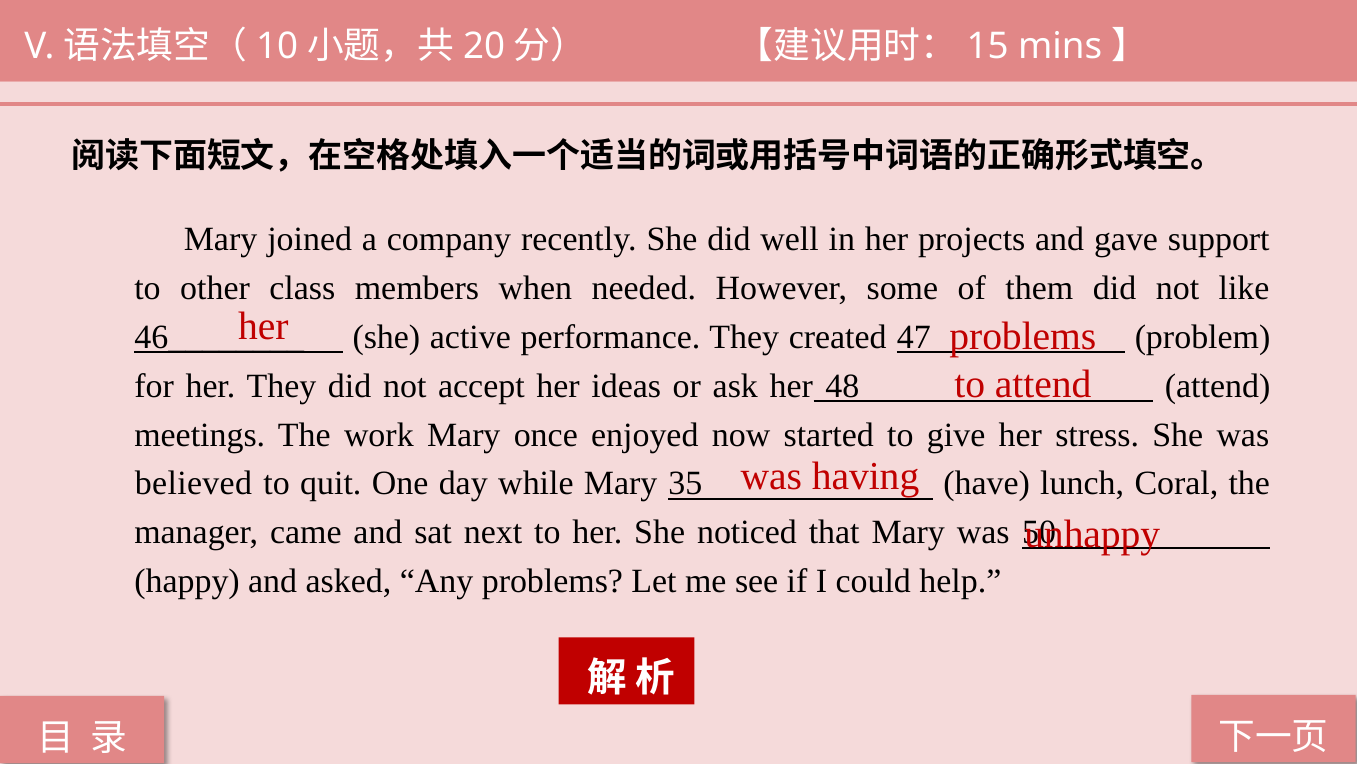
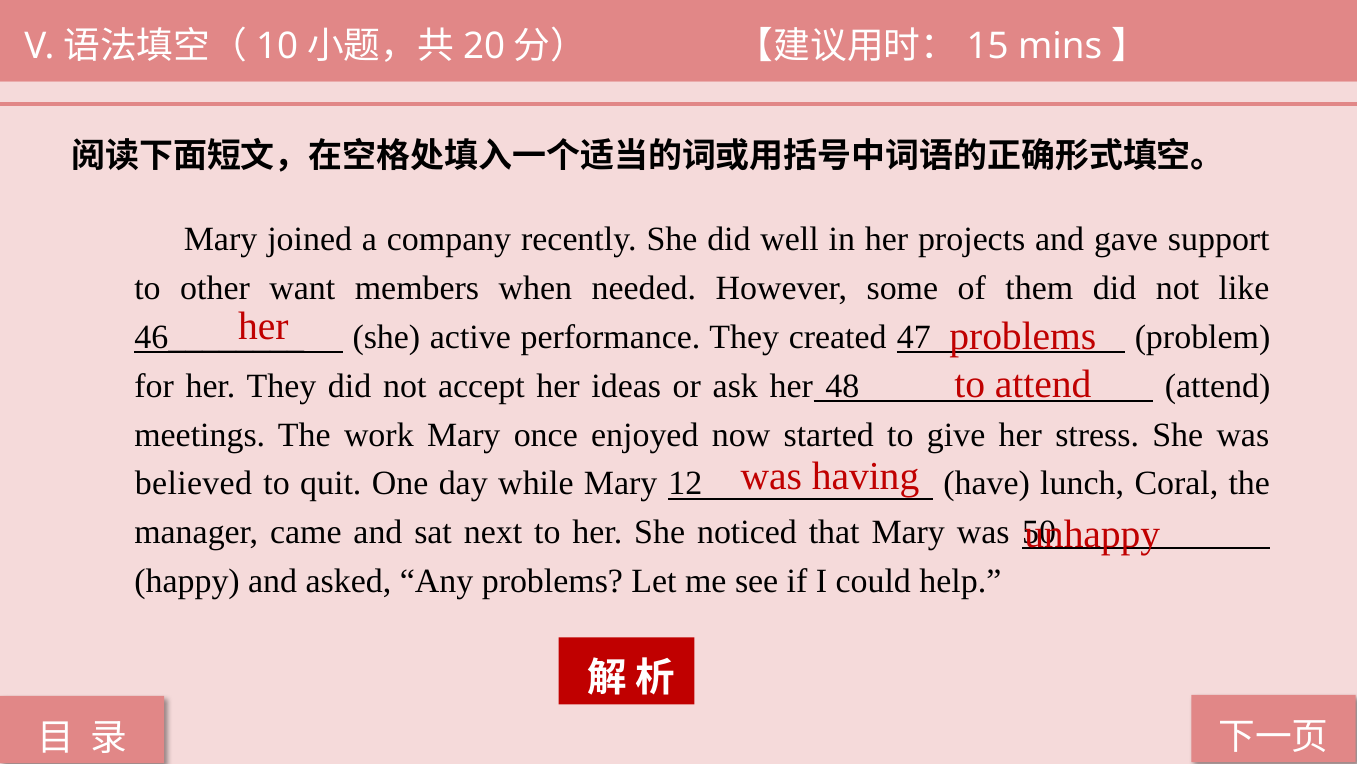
class: class -> want
35: 35 -> 12
